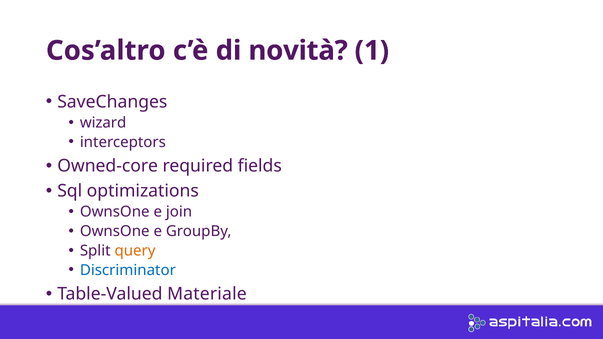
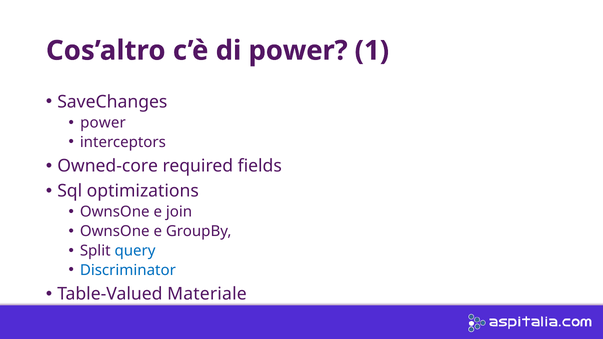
di novità: novità -> power
wizard at (103, 123): wizard -> power
query colour: orange -> blue
